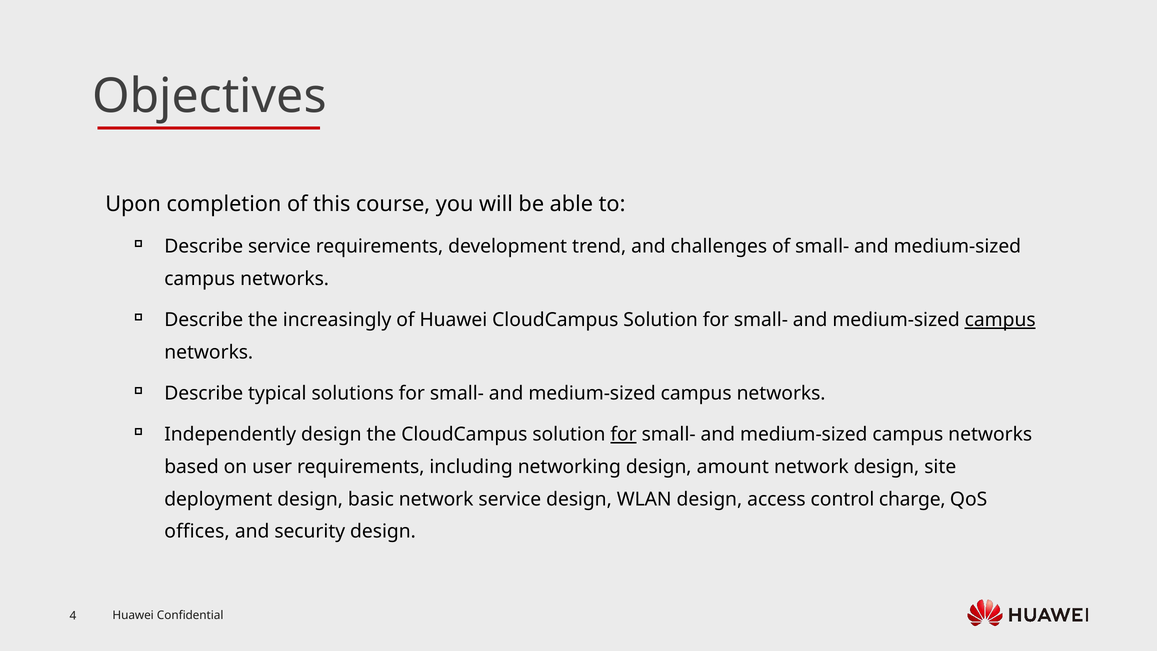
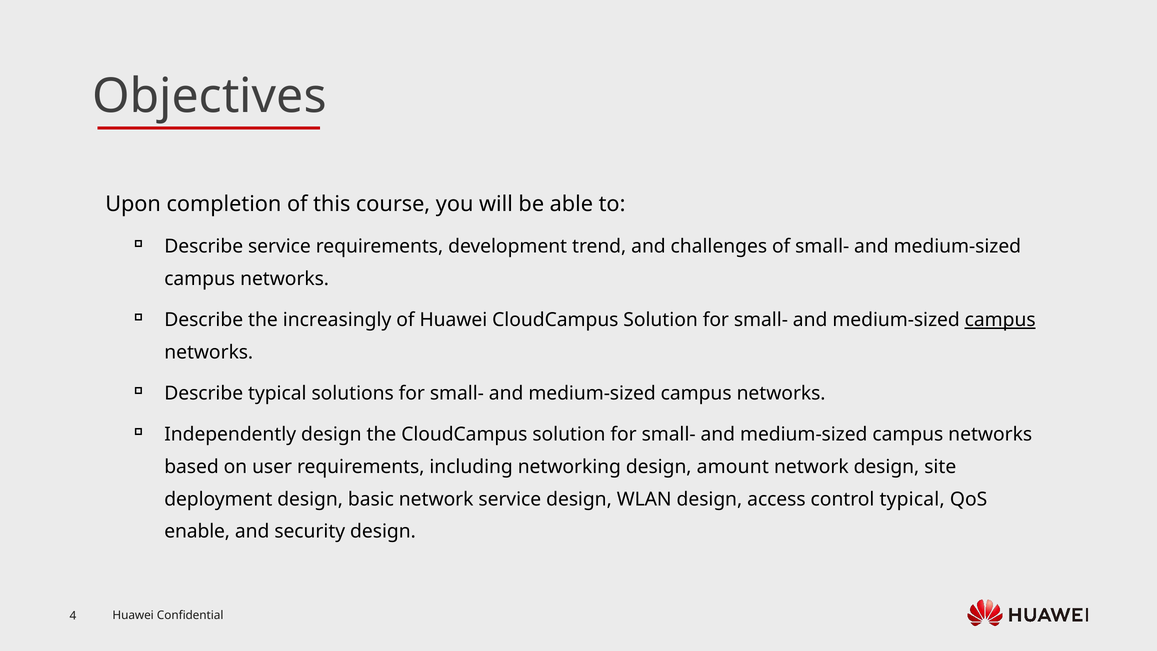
for at (624, 434) underline: present -> none
control charge: charge -> typical
offices: offices -> enable
